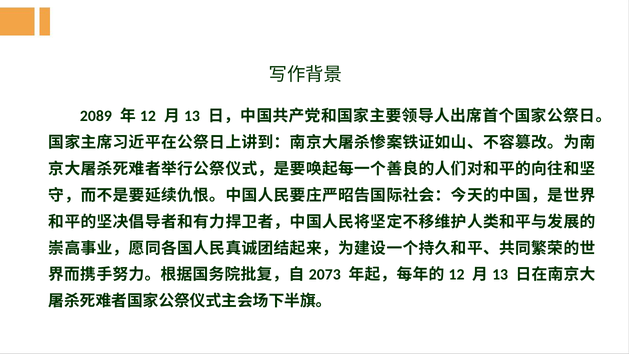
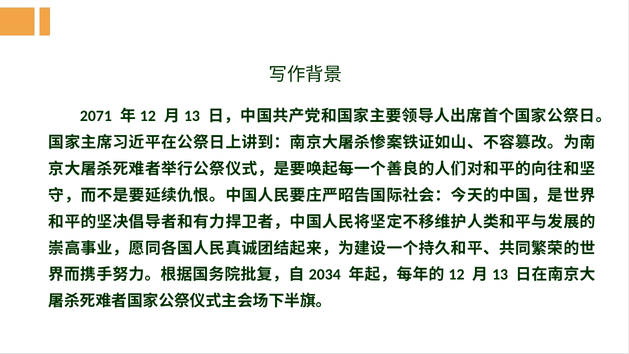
2089: 2089 -> 2071
2073: 2073 -> 2034
